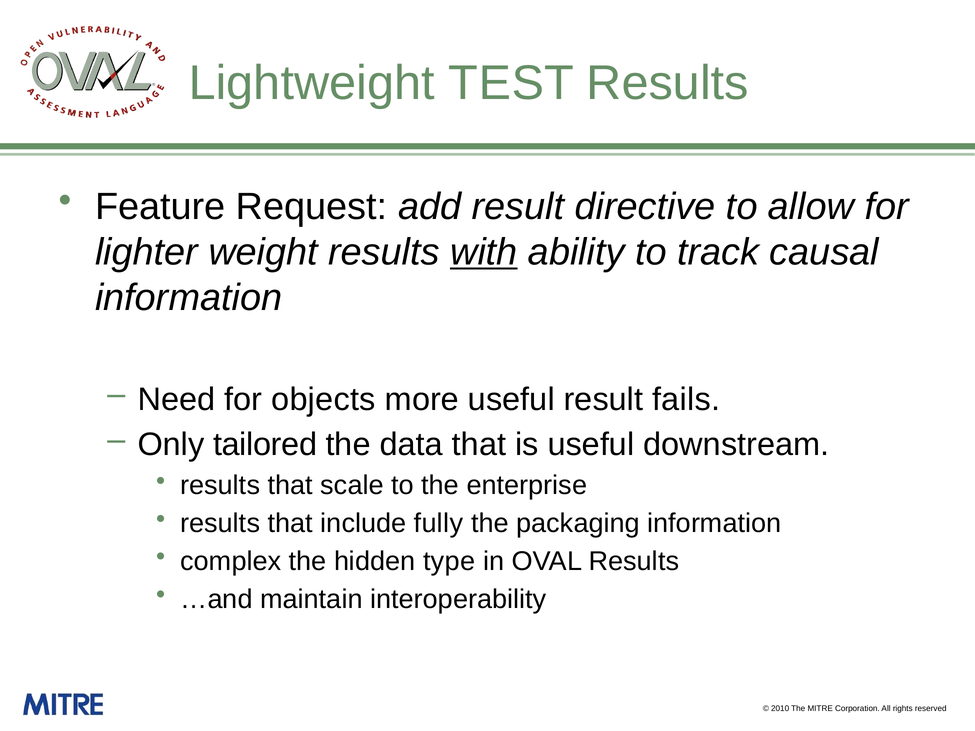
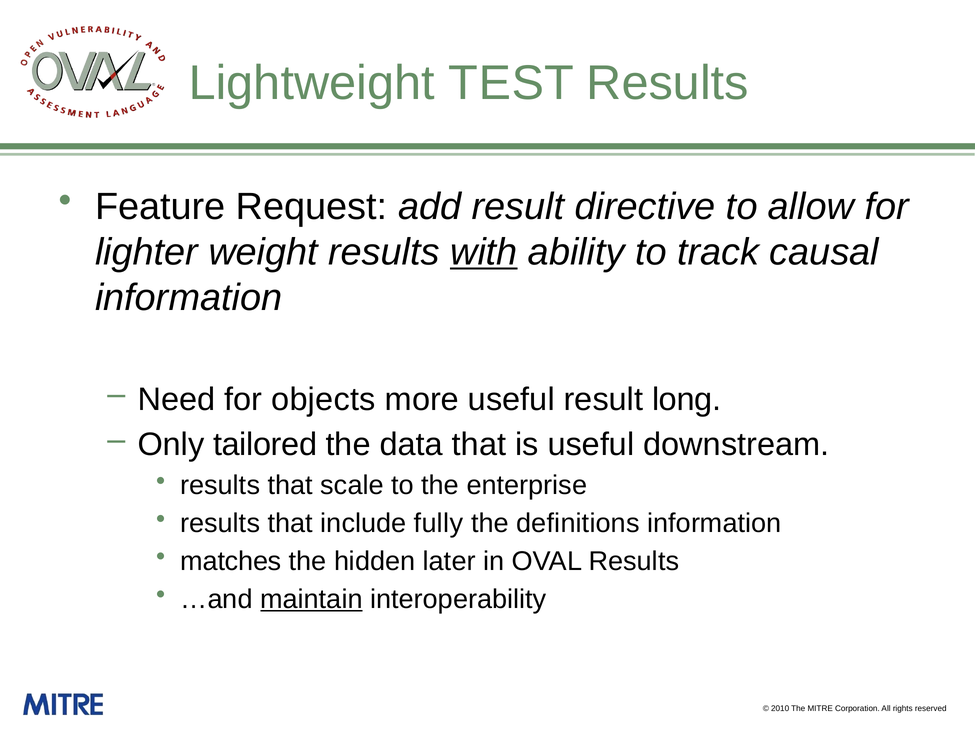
fails: fails -> long
packaging: packaging -> definitions
complex: complex -> matches
type: type -> later
maintain underline: none -> present
